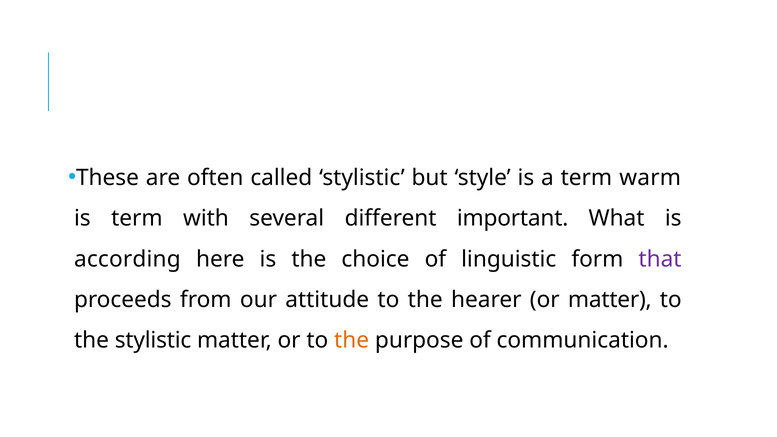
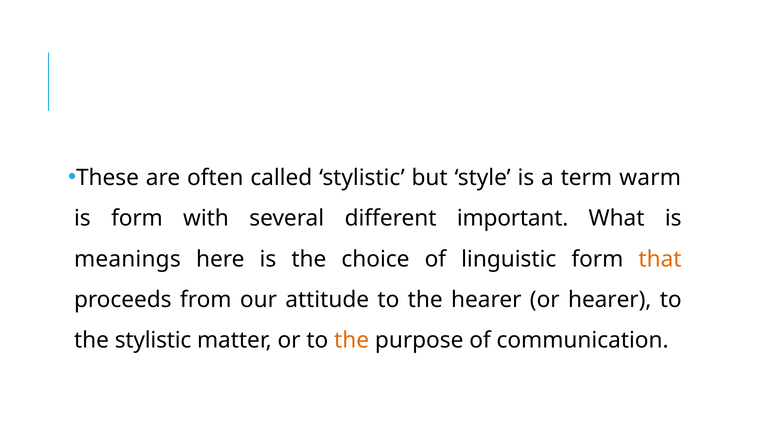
is term: term -> form
according: according -> meanings
that colour: purple -> orange
or matter: matter -> hearer
